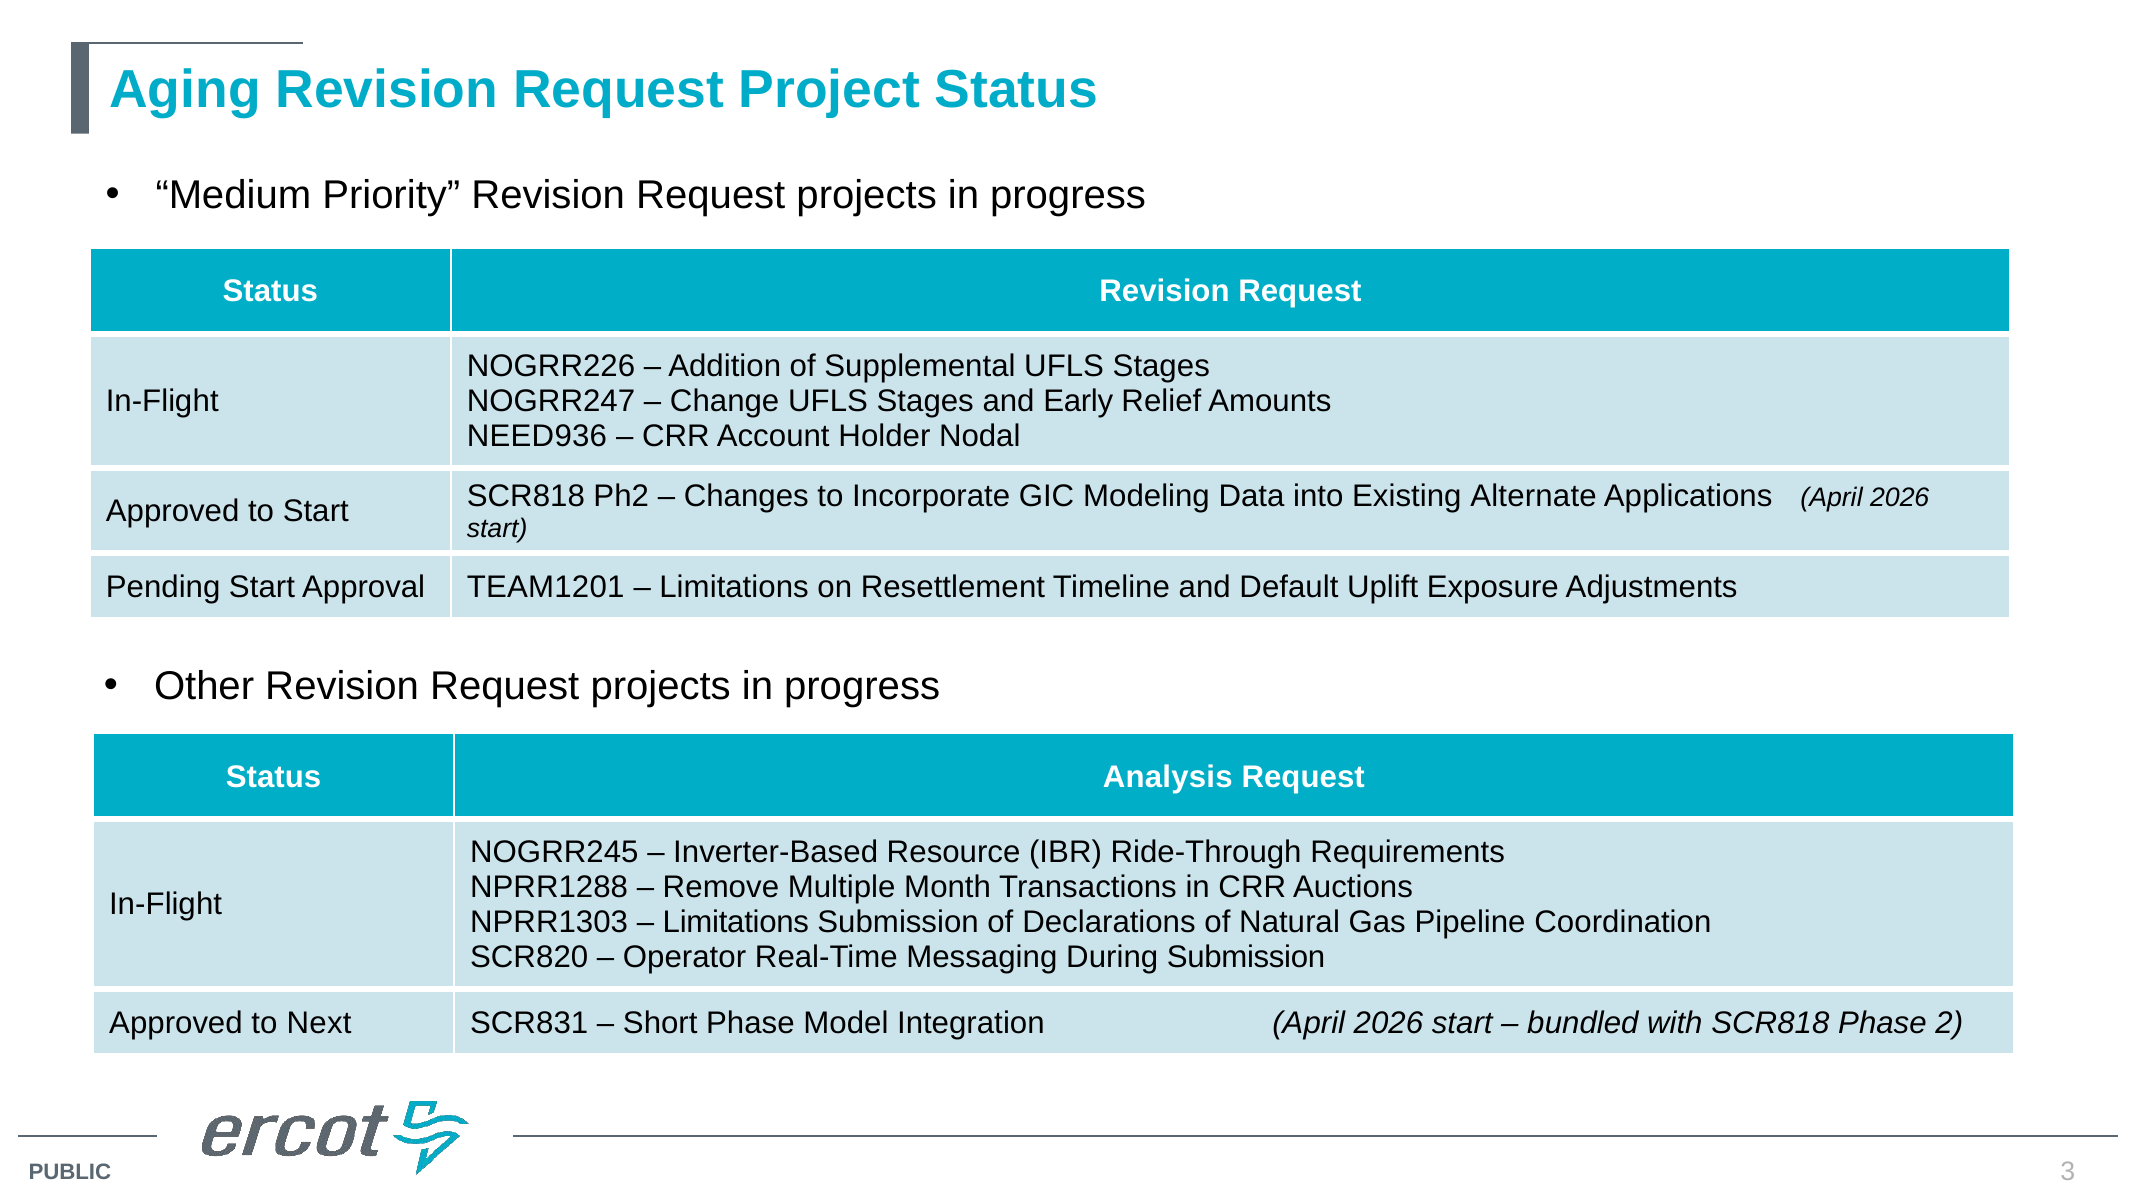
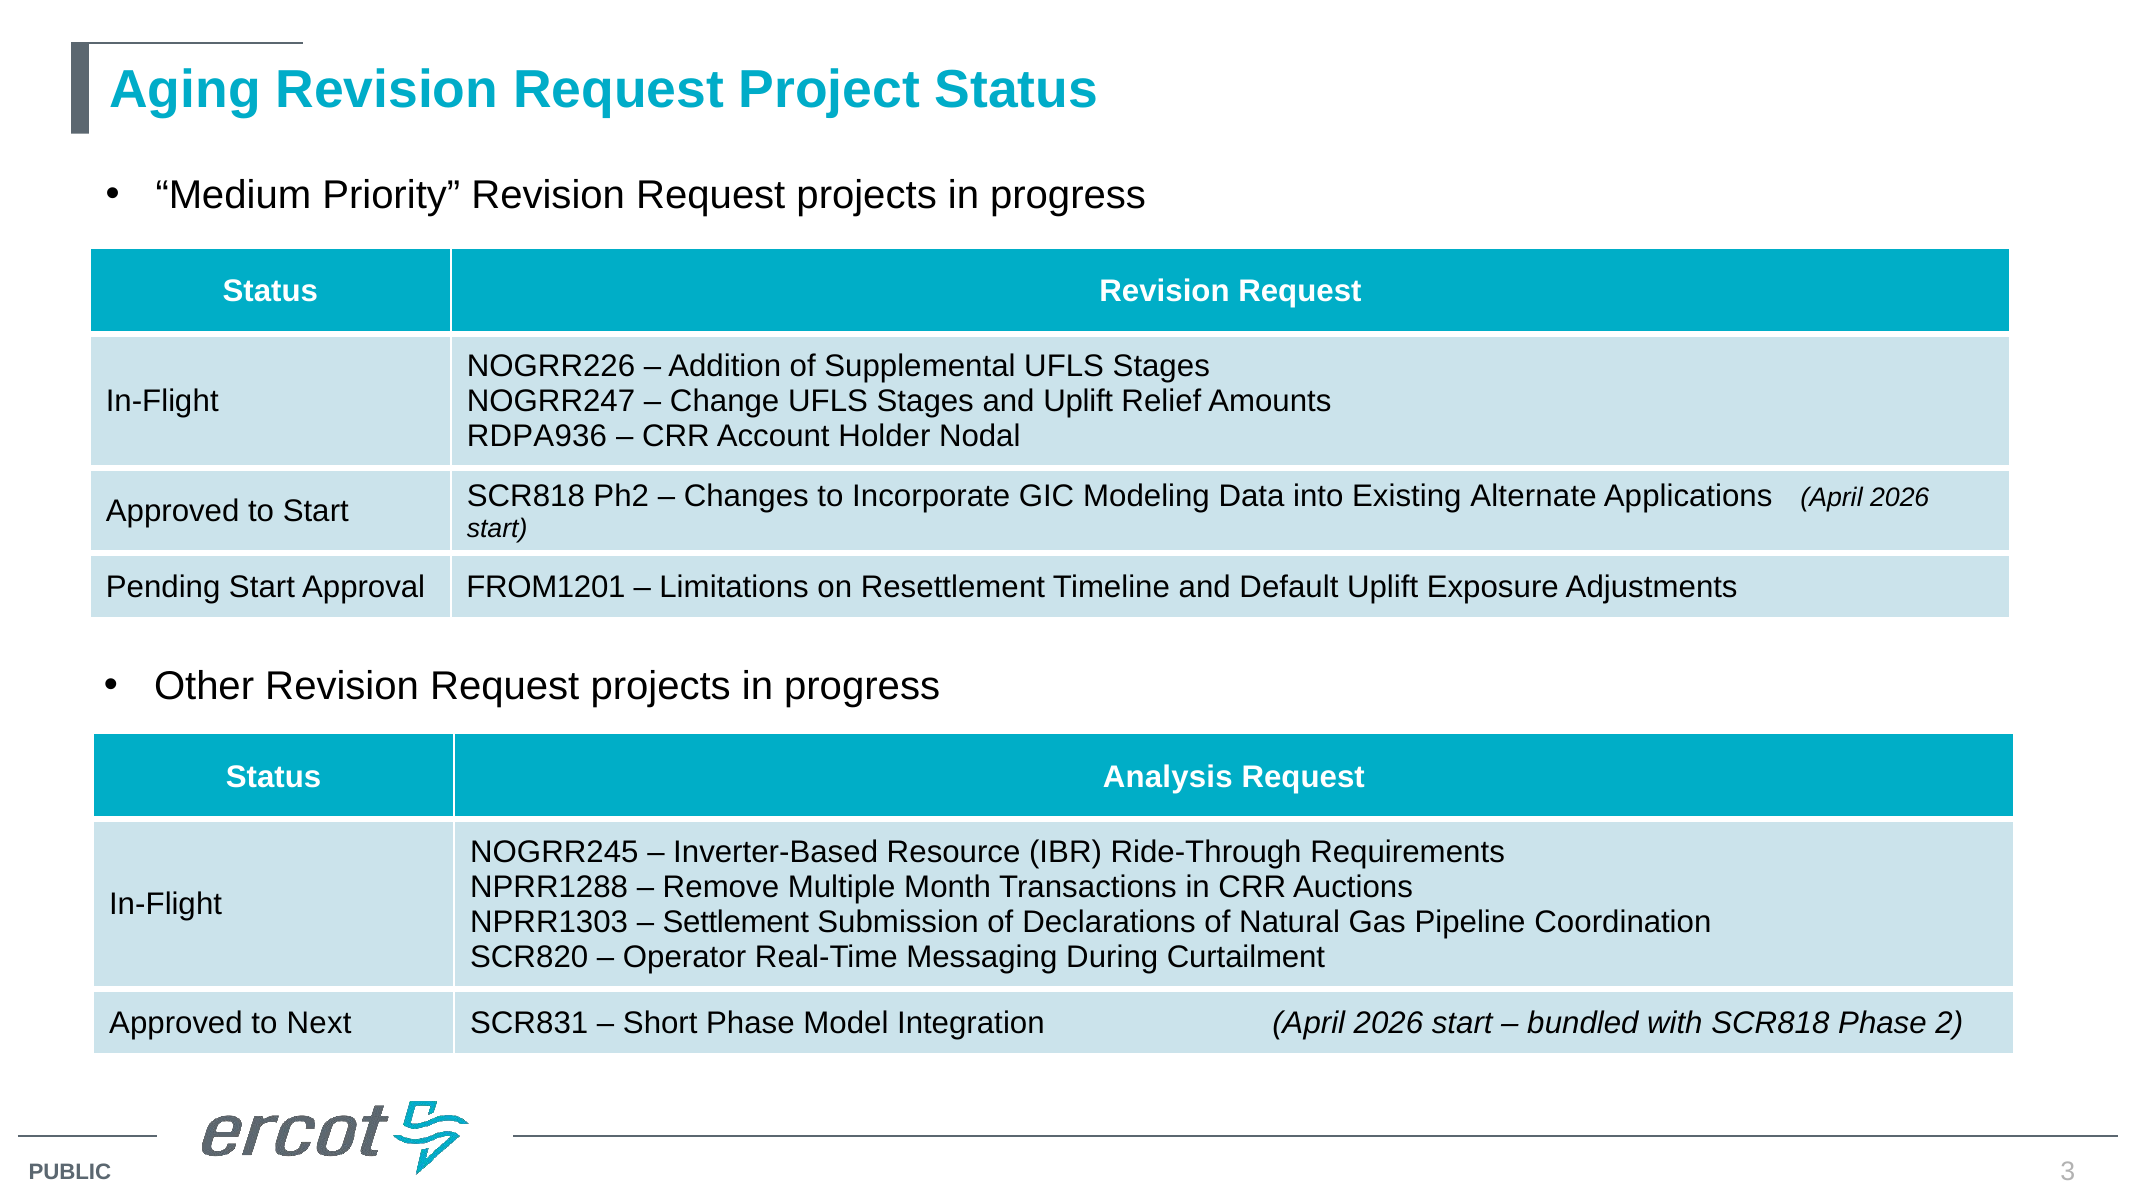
and Early: Early -> Uplift
NEED936: NEED936 -> RDPA936
TEAM1201: TEAM1201 -> FROM1201
Limitations at (736, 922): Limitations -> Settlement
During Submission: Submission -> Curtailment
